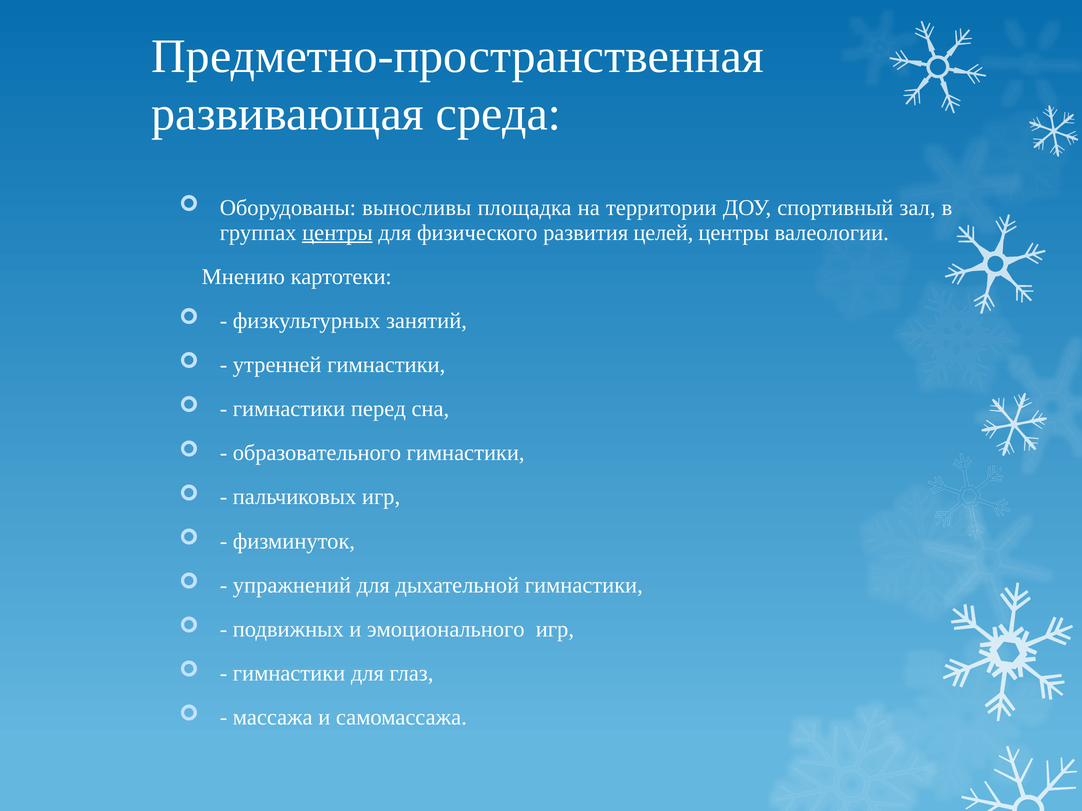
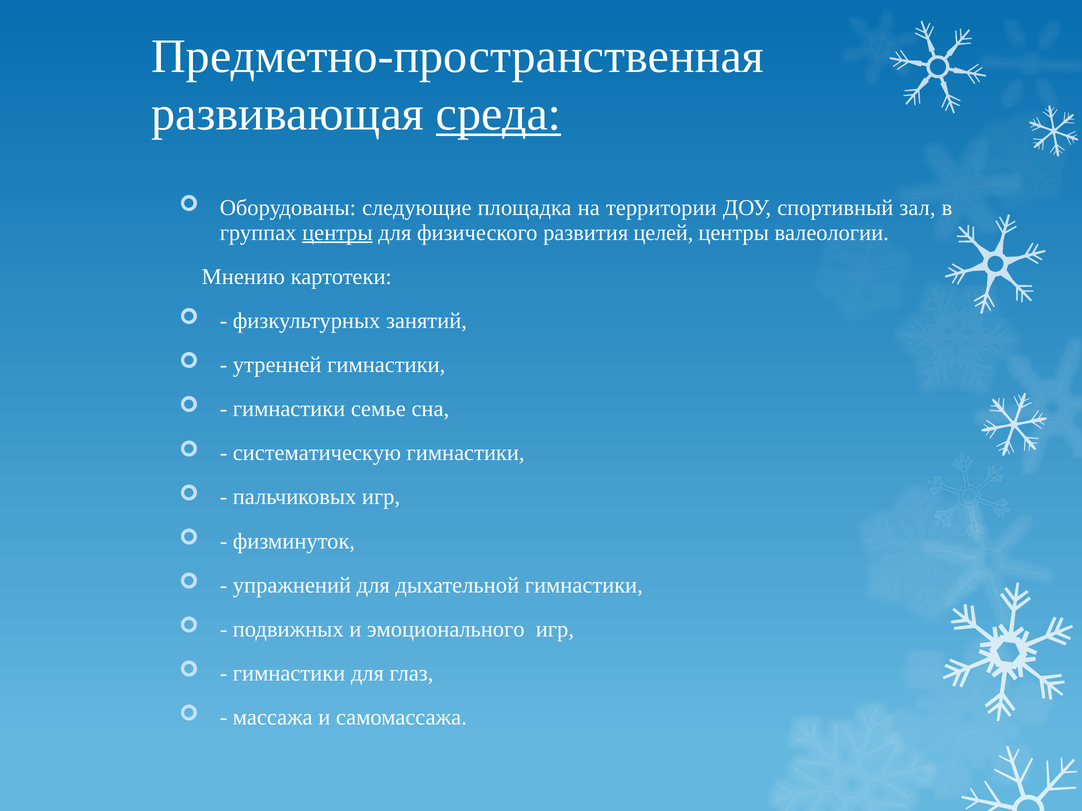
среда underline: none -> present
выносливы: выносливы -> следующие
перед: перед -> семье
образовательного: образовательного -> систематическую
